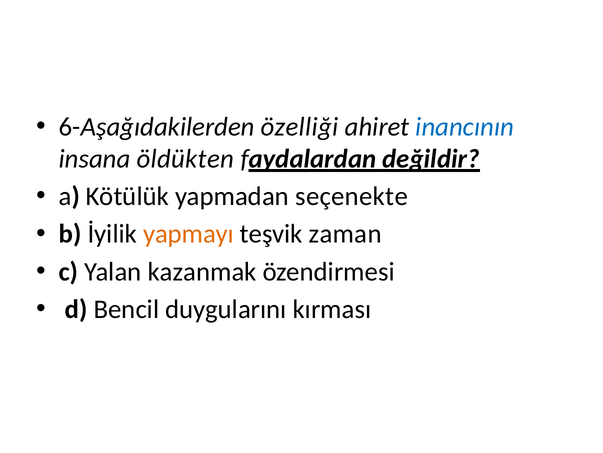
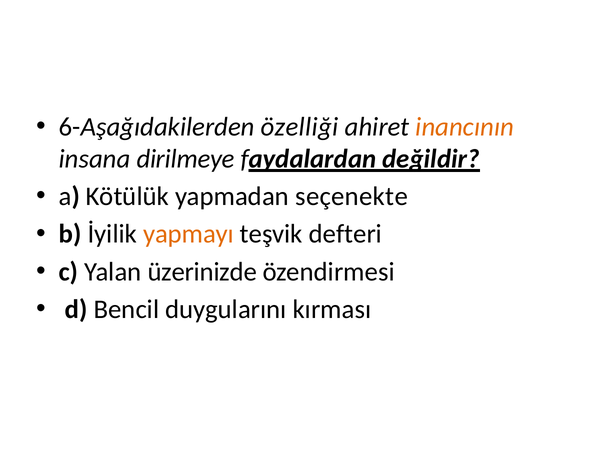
inancının colour: blue -> orange
öldükten: öldükten -> dirilmeye
zaman: zaman -> defteri
kazanmak: kazanmak -> üzerinizde
